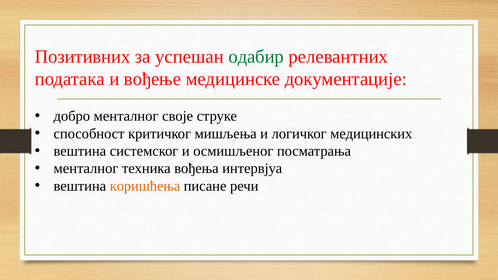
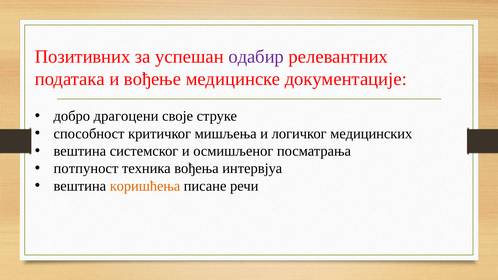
одабир colour: green -> purple
добро менталног: менталног -> драгоцени
менталног at (86, 169): менталног -> потпуност
